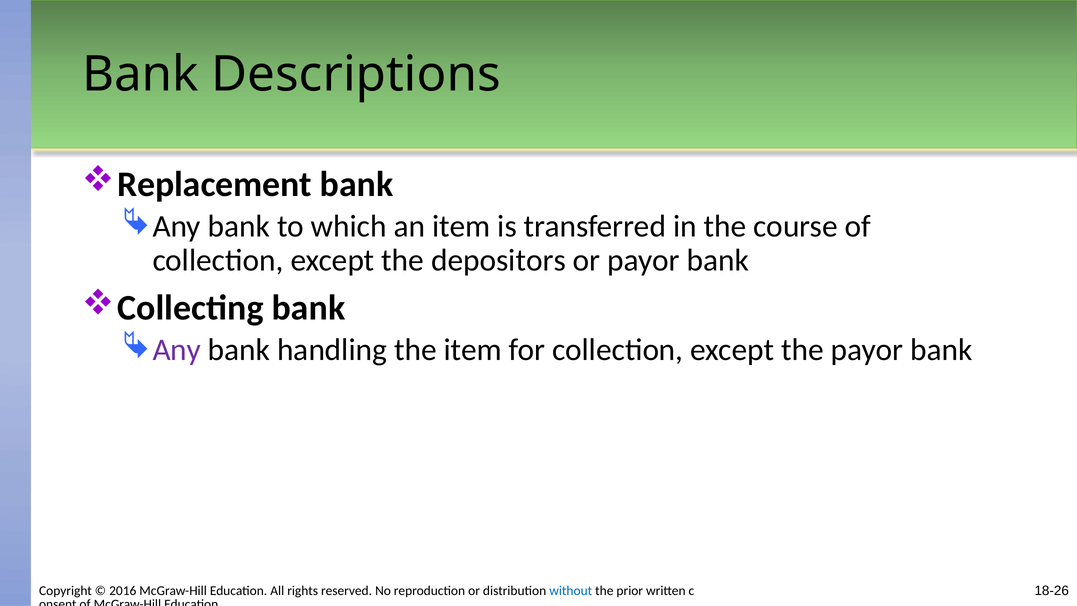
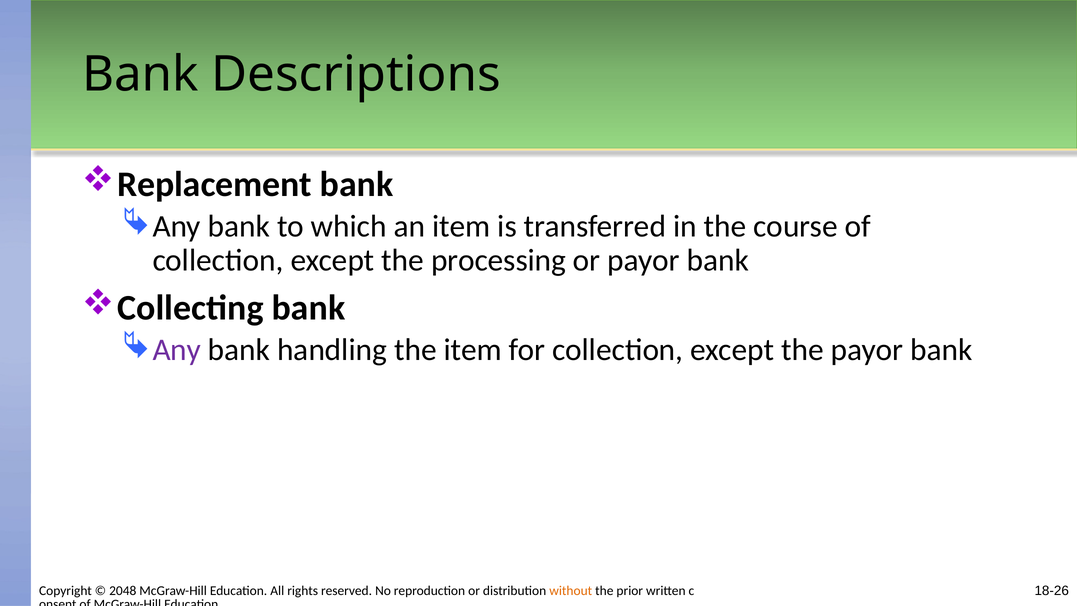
depositors: depositors -> processing
2016: 2016 -> 2048
without colour: blue -> orange
